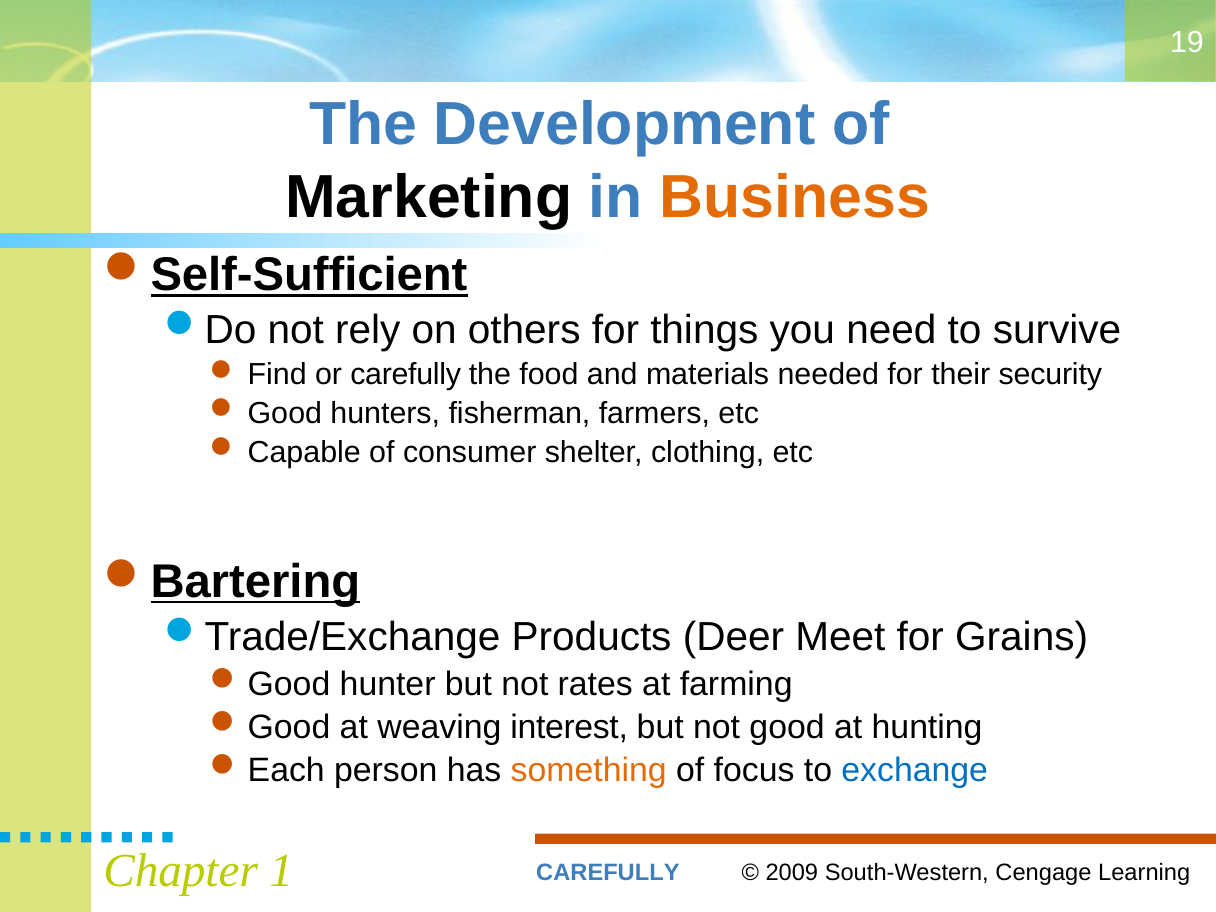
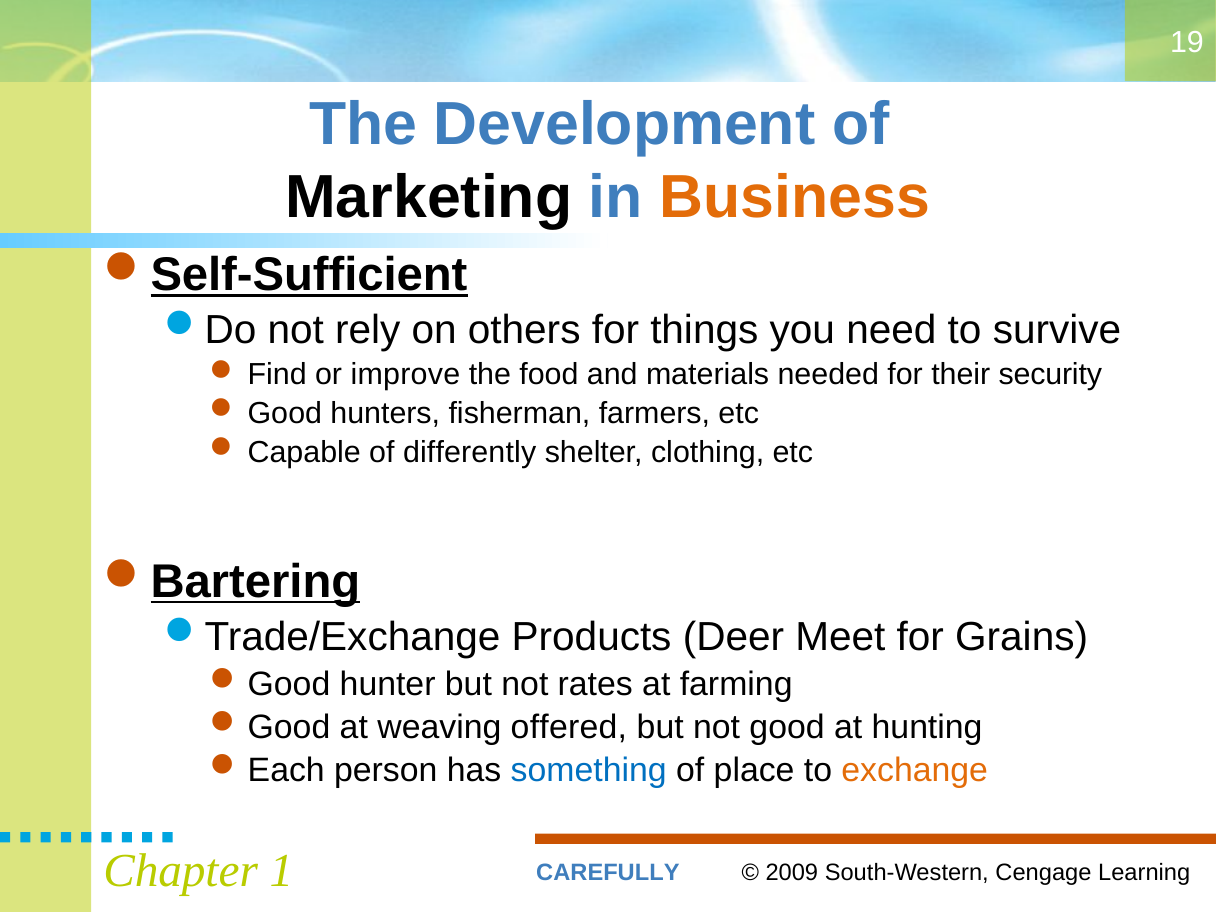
or carefully: carefully -> improve
consumer: consumer -> differently
interest: interest -> offered
something colour: orange -> blue
focus: focus -> place
exchange colour: blue -> orange
